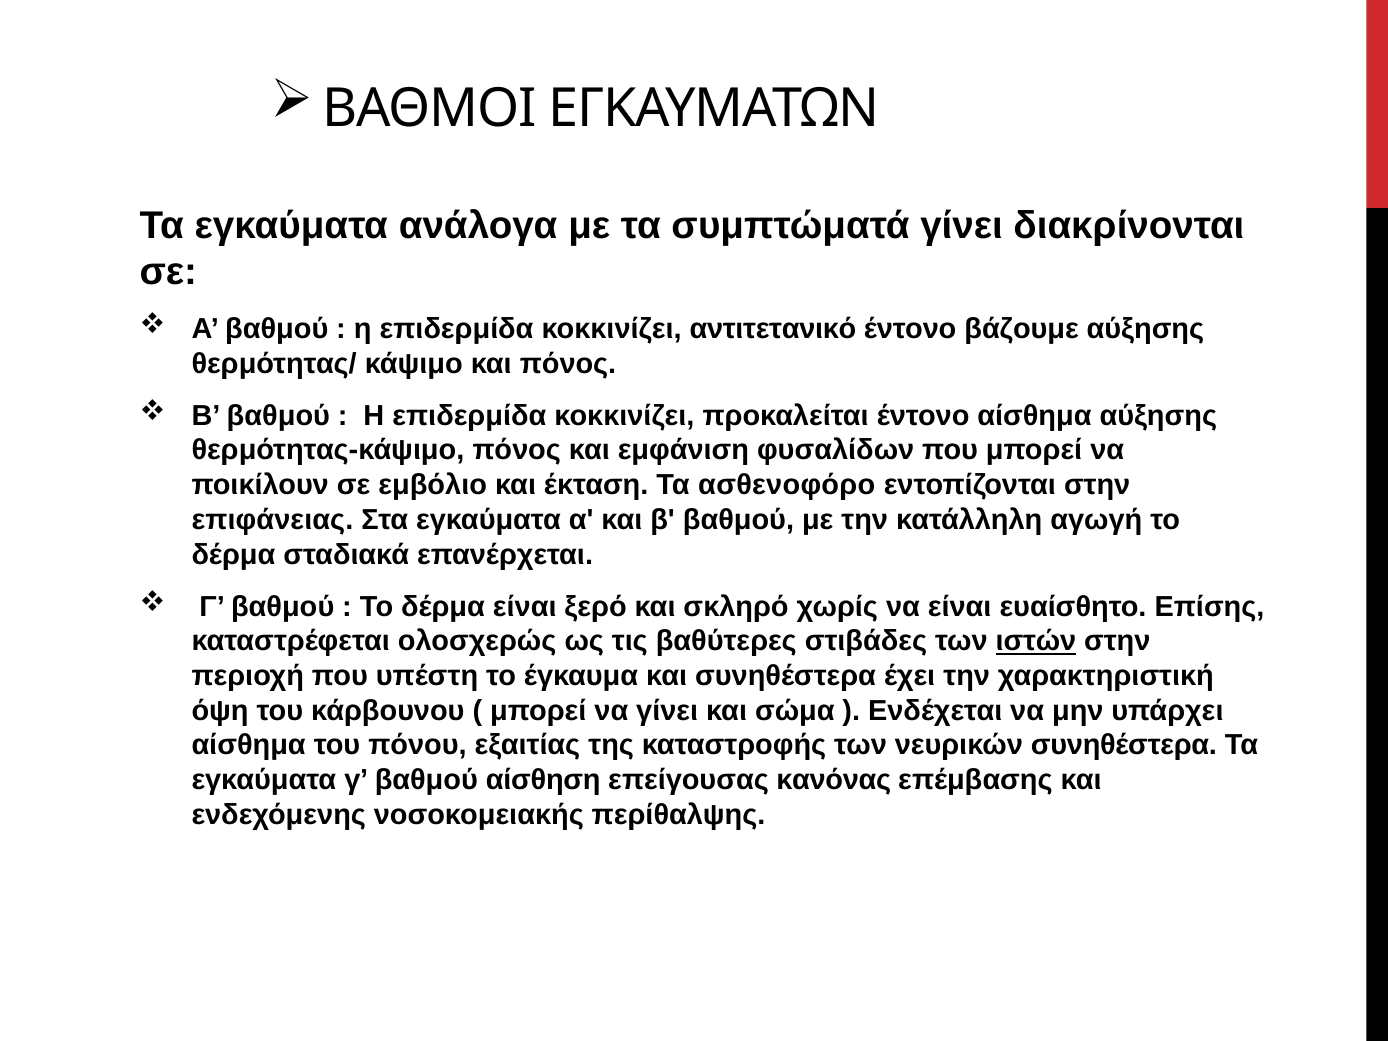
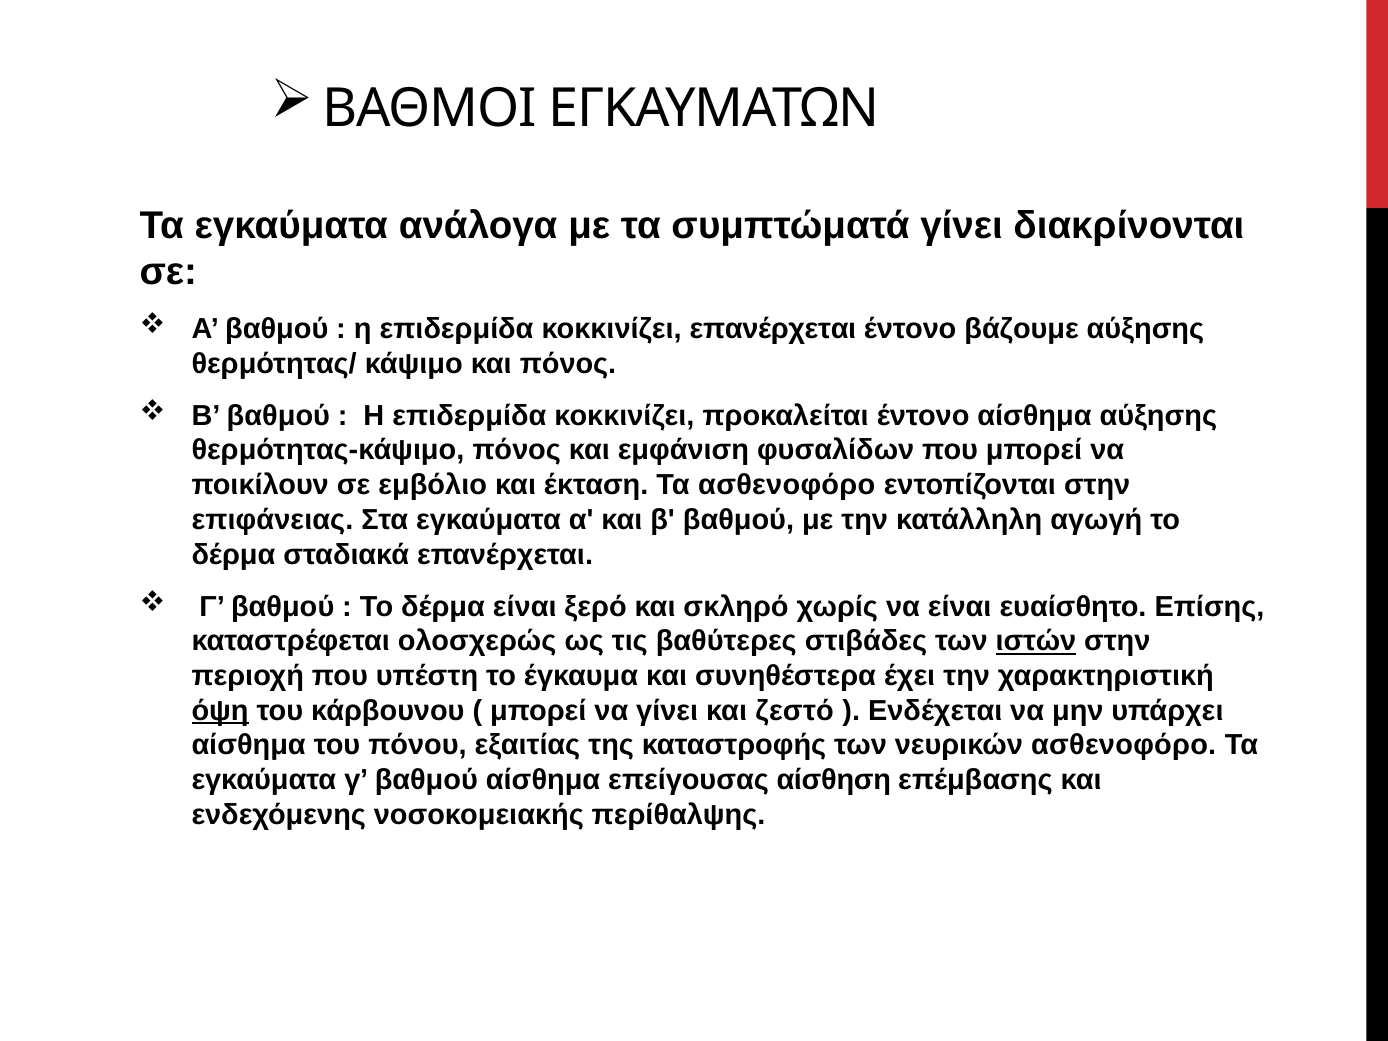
κοκκινίζει αντιτετανικό: αντιτετανικό -> επανέρχεται
όψη underline: none -> present
σώμα: σώμα -> ζεστό
νευρικών συνηθέστερα: συνηθέστερα -> ασθενοφόρο
βαθμού αίσθηση: αίσθηση -> αίσθημα
κανόνας: κανόνας -> αίσθηση
